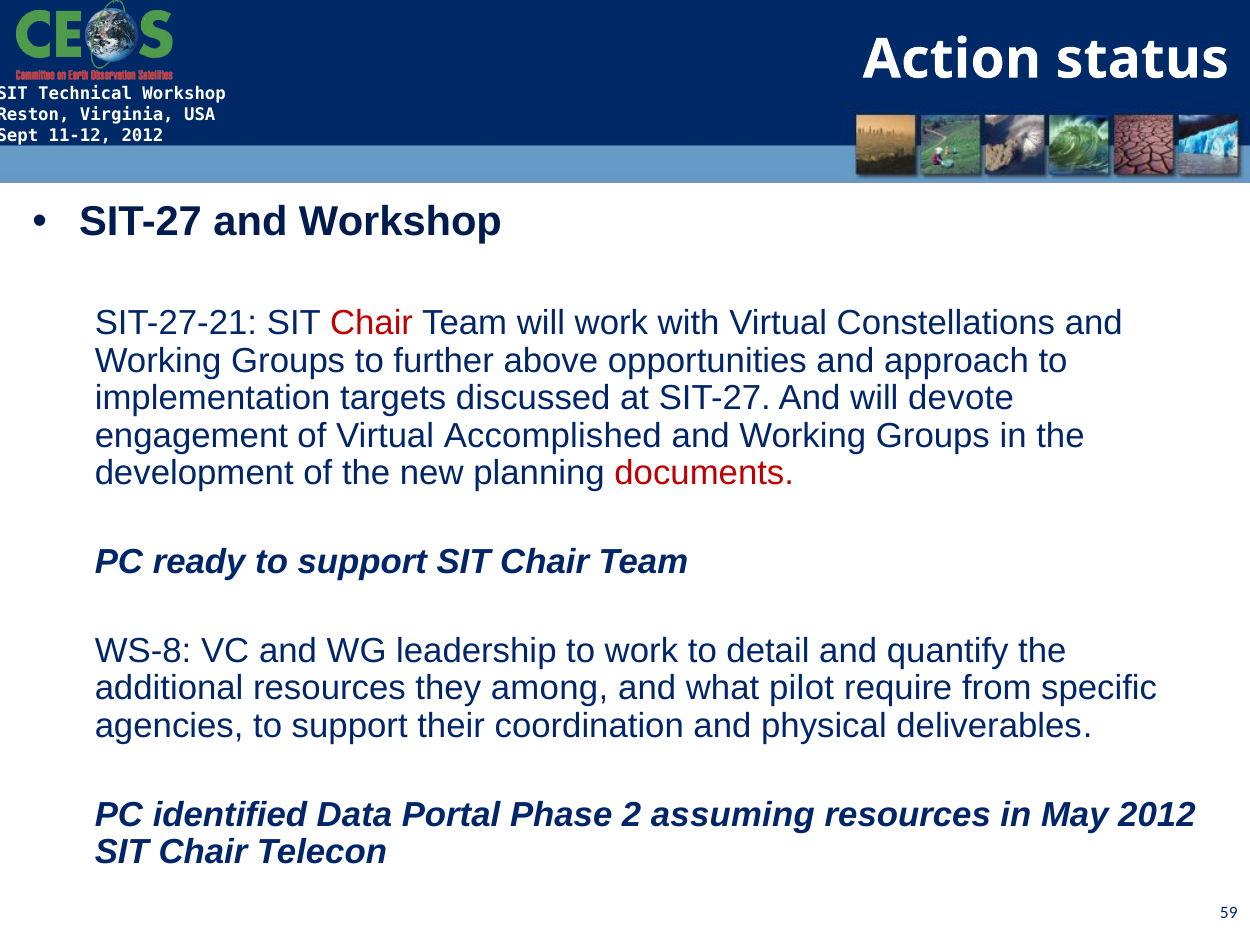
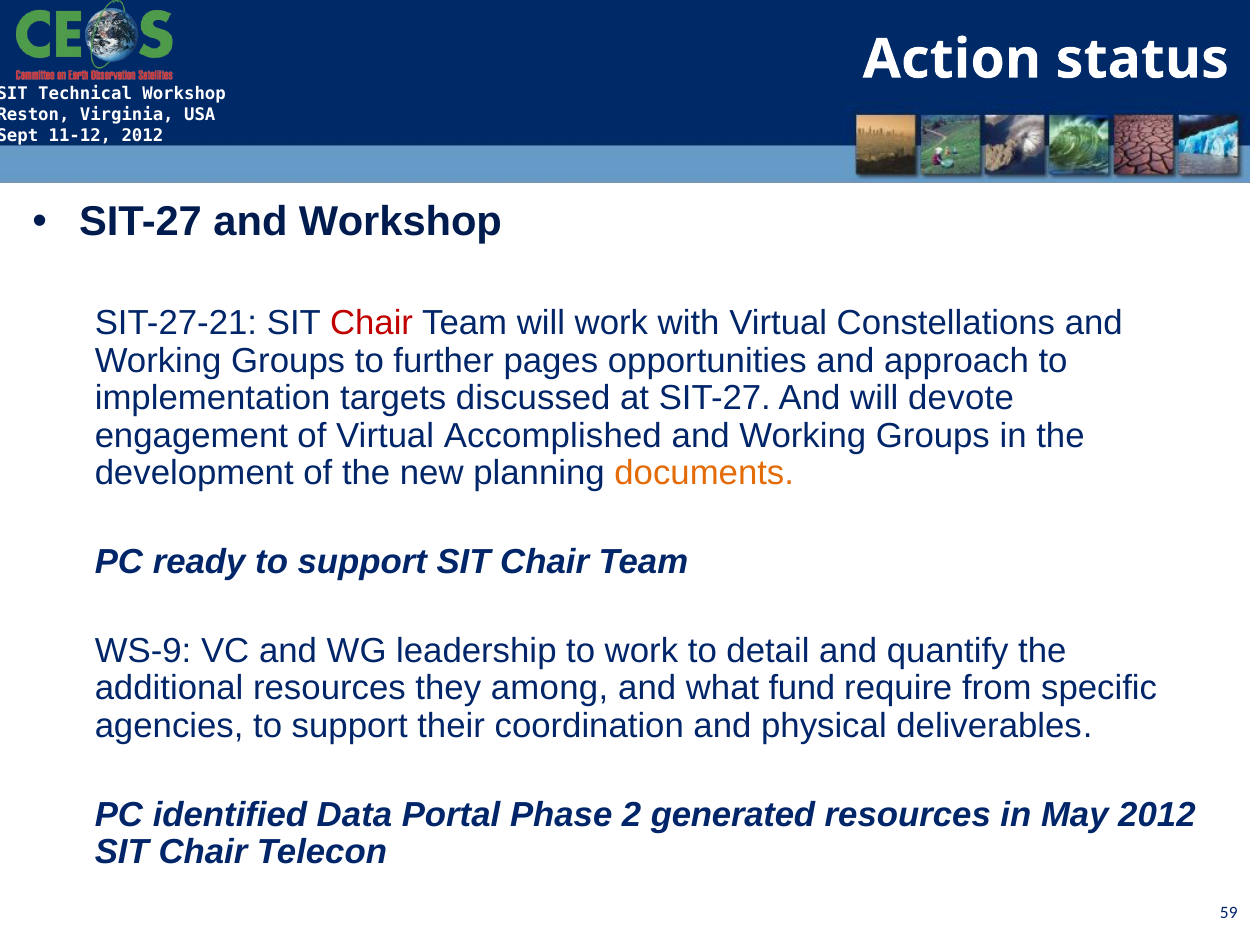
above: above -> pages
documents colour: red -> orange
WS-8: WS-8 -> WS-9
pilot: pilot -> fund
assuming: assuming -> generated
